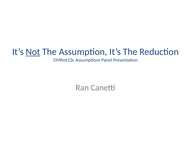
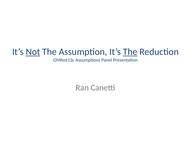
The at (130, 52) underline: none -> present
